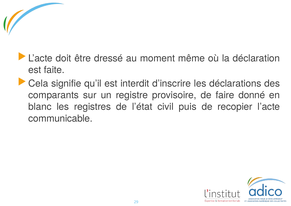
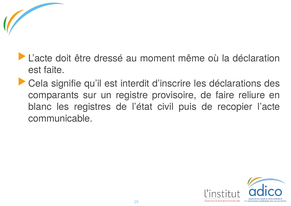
donné: donné -> reliure
